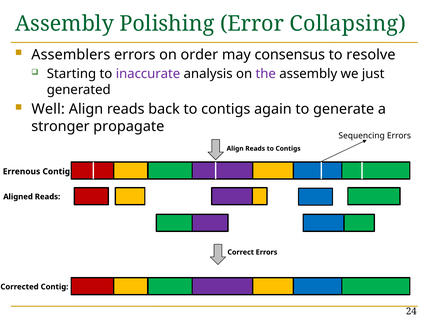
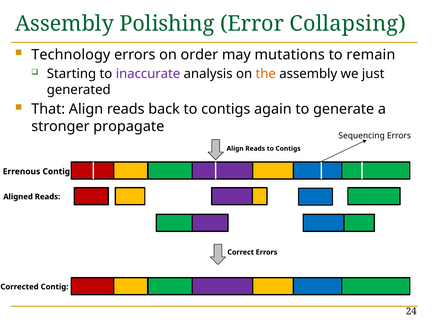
Assemblers: Assemblers -> Technology
consensus: consensus -> mutations
resolve: resolve -> remain
the colour: purple -> orange
Well: Well -> That
